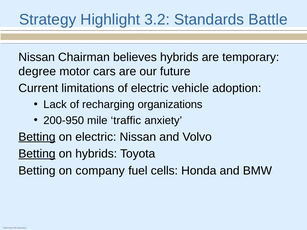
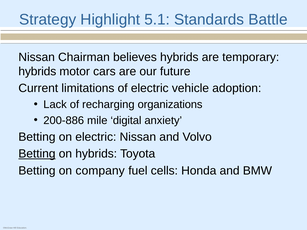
3.2: 3.2 -> 5.1
degree at (37, 71): degree -> hybrids
200-950: 200-950 -> 200-886
traffic: traffic -> digital
Betting at (37, 137) underline: present -> none
